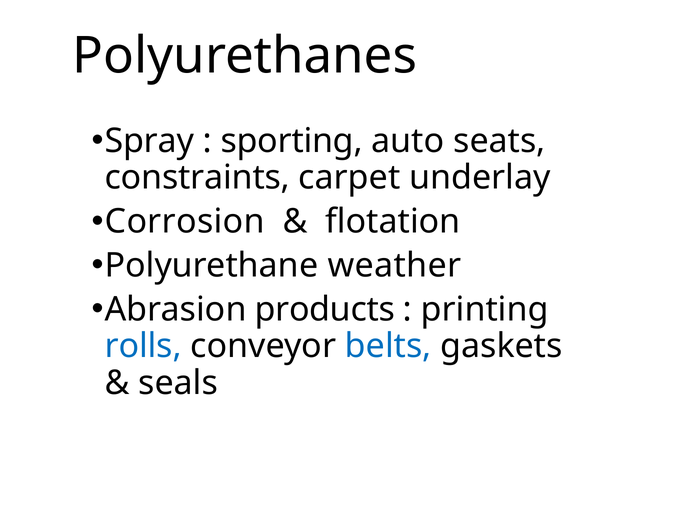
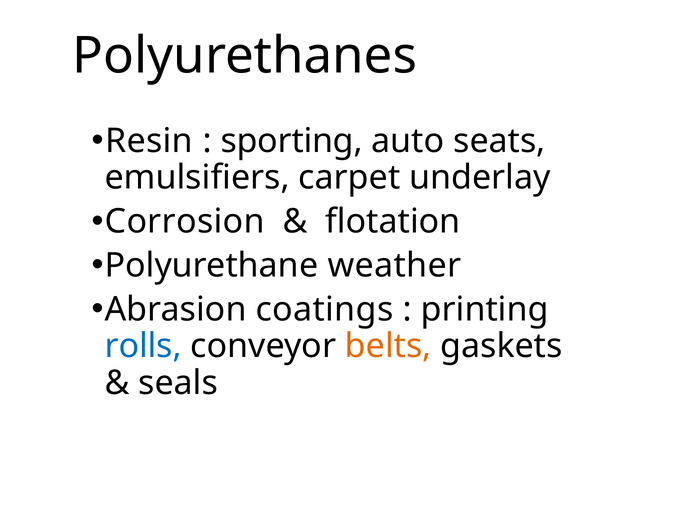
Spray: Spray -> Resin
constraints: constraints -> emulsifiers
products: products -> coatings
belts colour: blue -> orange
